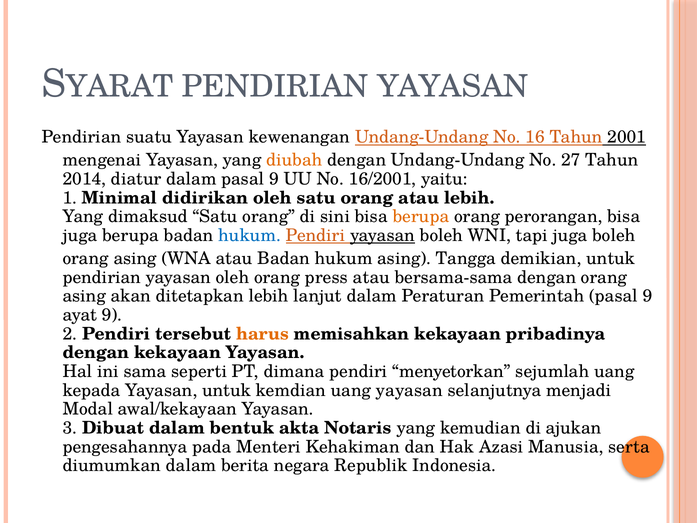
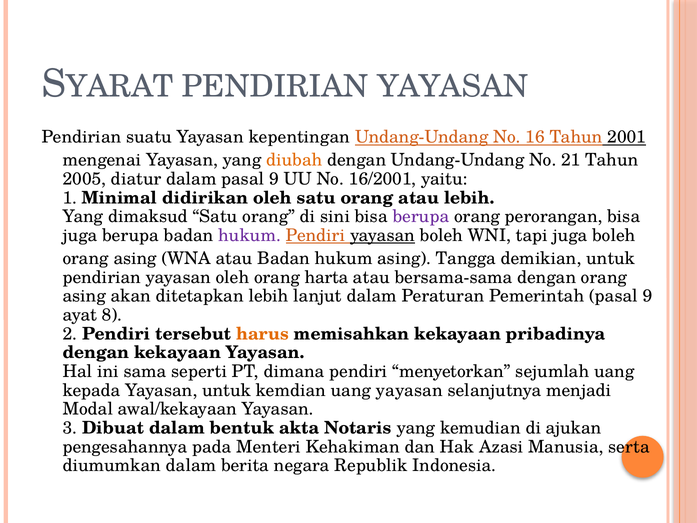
kewenangan: kewenangan -> kepentingan
27: 27 -> 21
2014: 2014 -> 2005
berupa at (421, 217) colour: orange -> purple
hukum at (250, 235) colour: blue -> purple
press: press -> harta
ayat 9: 9 -> 8
